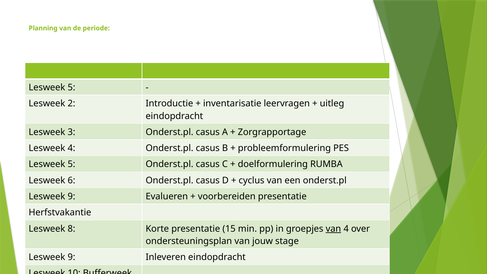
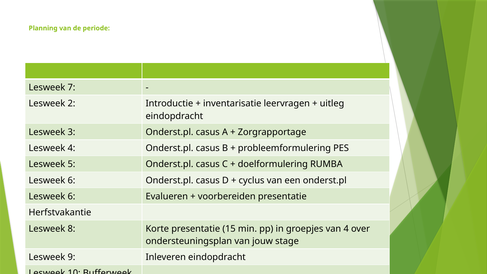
5 at (71, 87): 5 -> 7
9 at (71, 196): 9 -> 6
van at (333, 229) underline: present -> none
